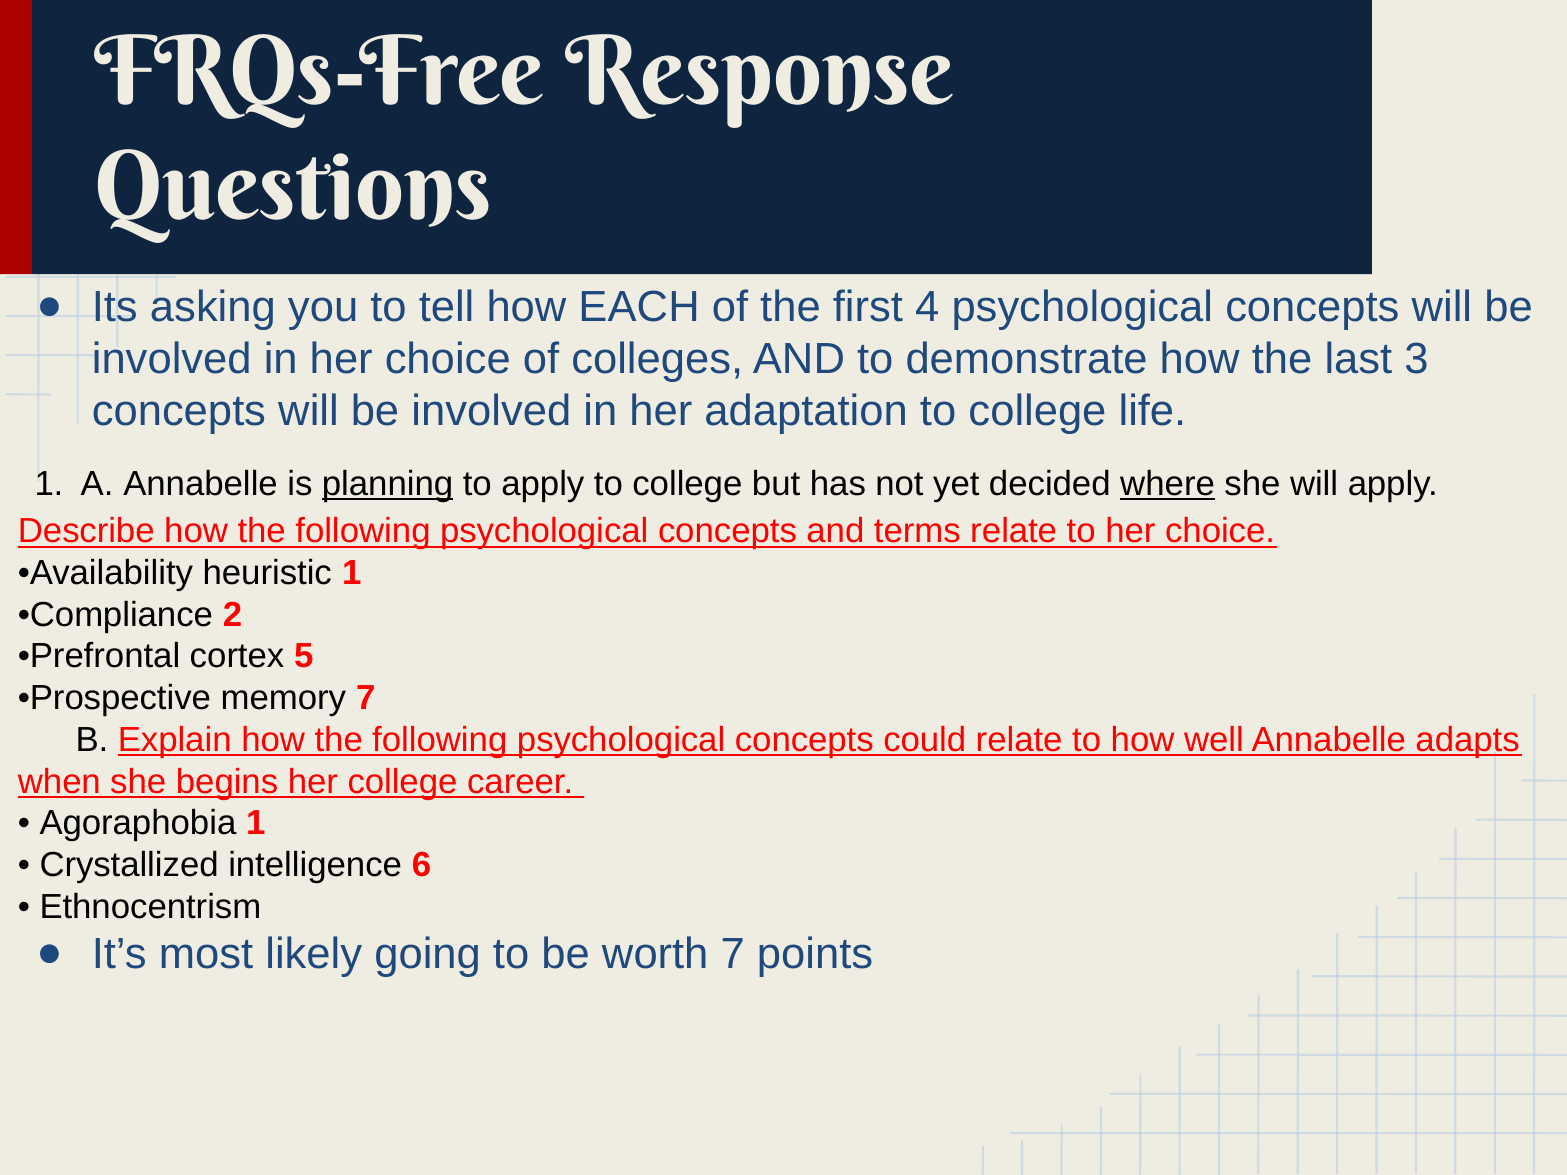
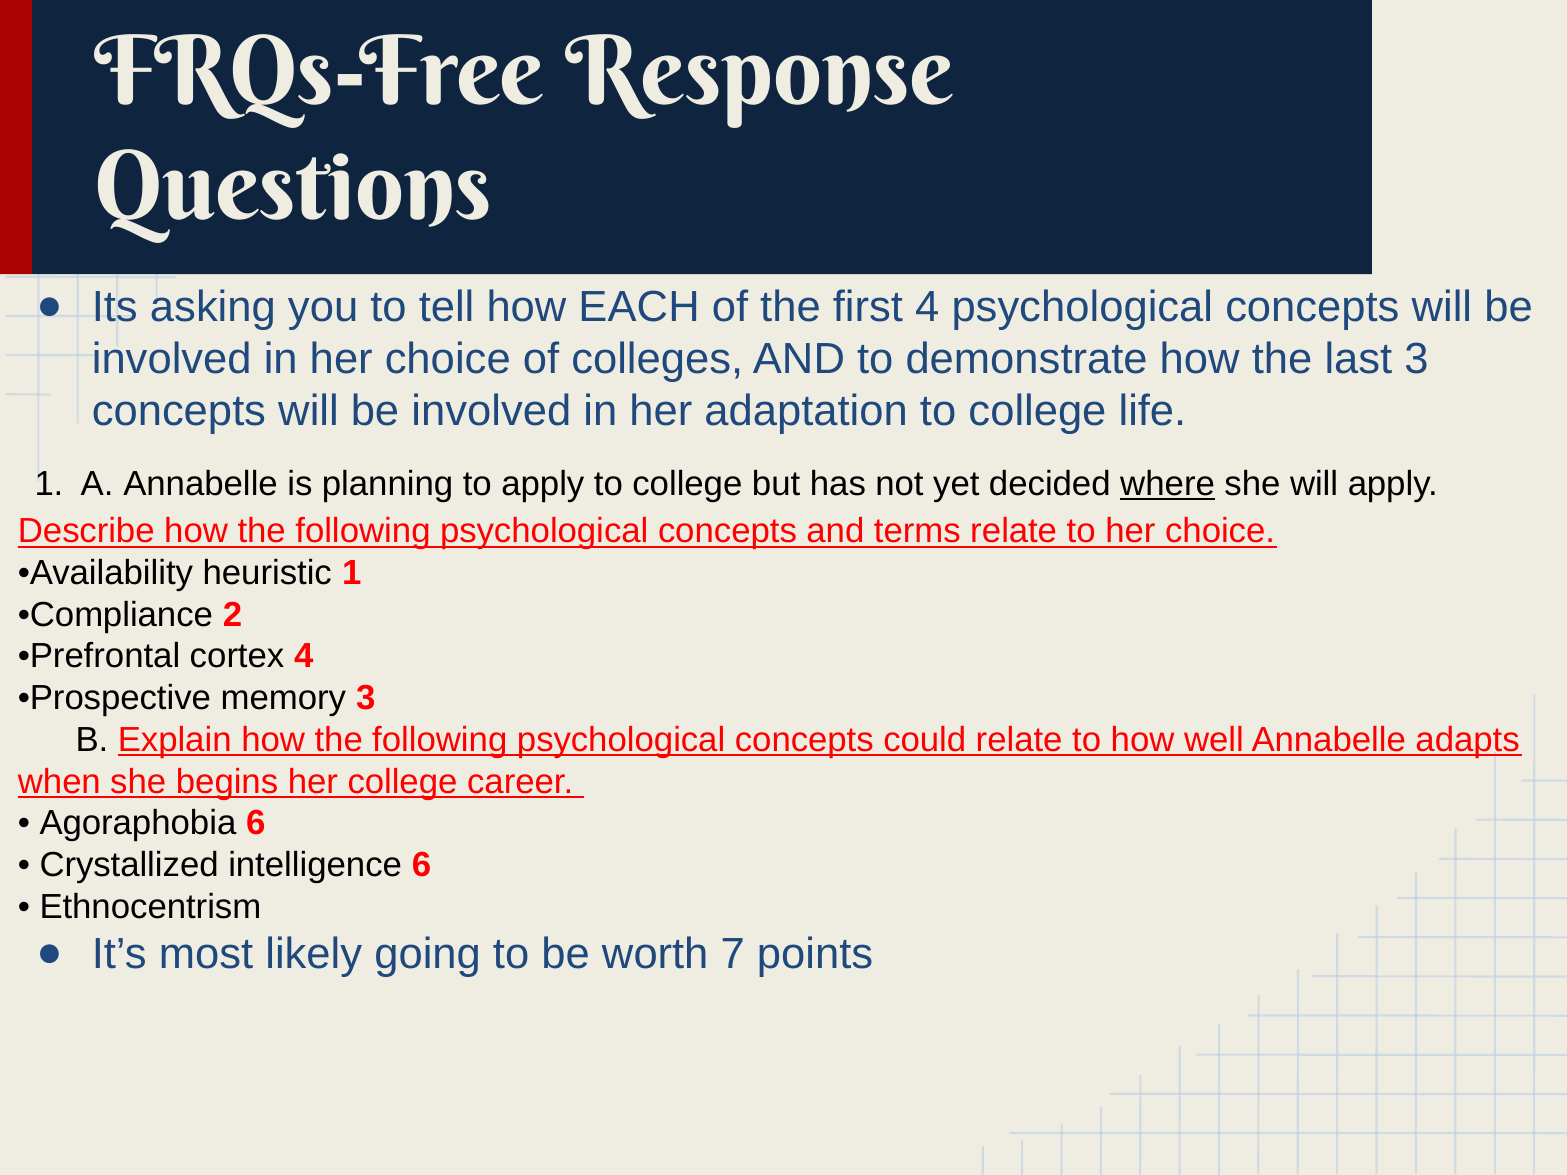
planning underline: present -> none
cortex 5: 5 -> 4
memory 7: 7 -> 3
Agoraphobia 1: 1 -> 6
